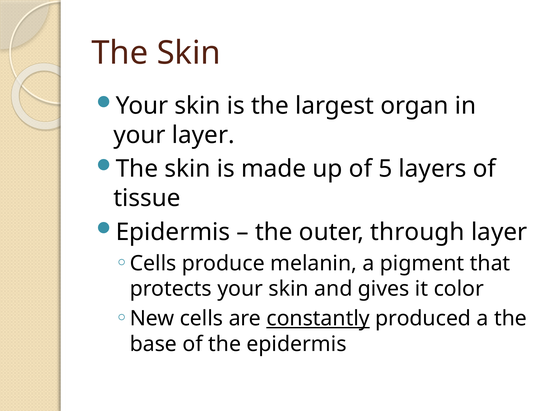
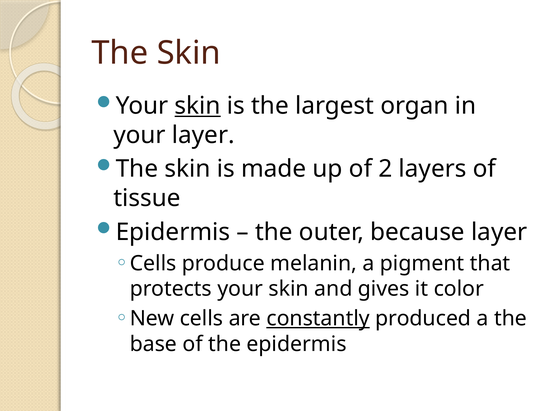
skin at (198, 106) underline: none -> present
5: 5 -> 2
through: through -> because
